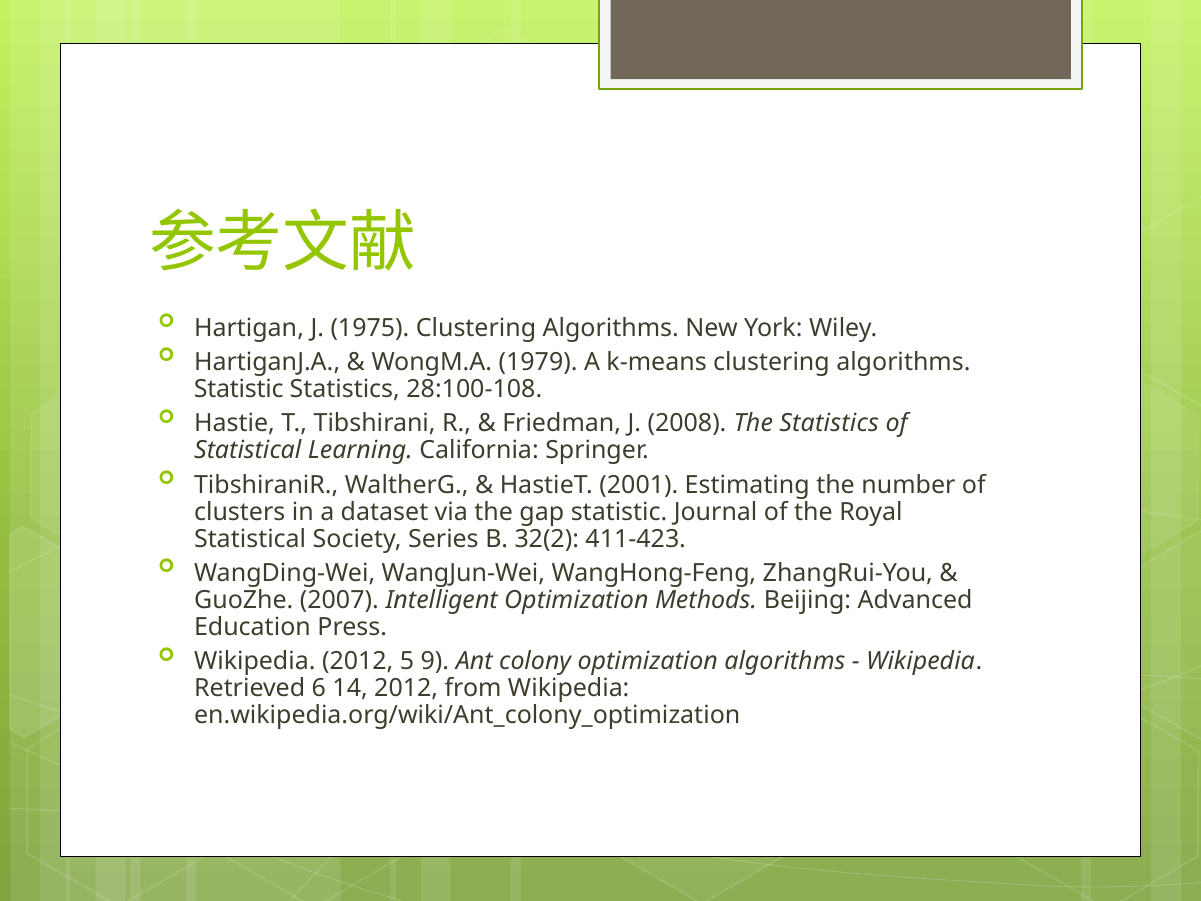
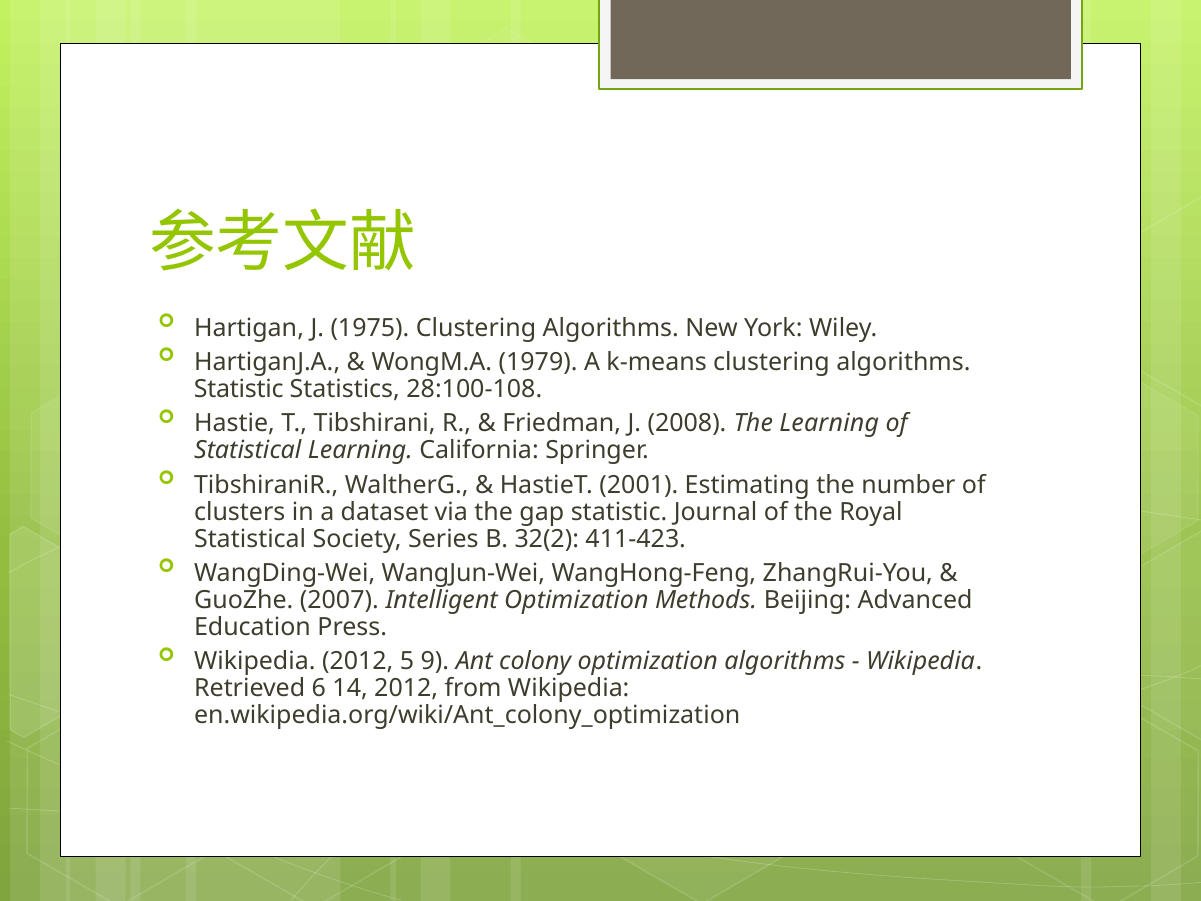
The Statistics: Statistics -> Learning
